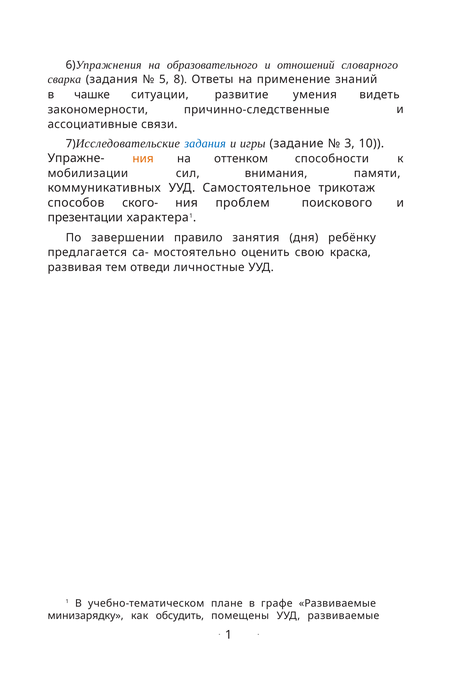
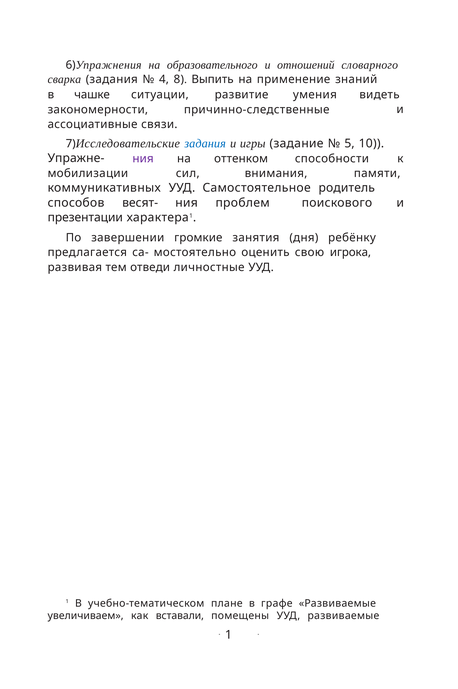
5: 5 -> 4
Ответы: Ответы -> Выпить
3: 3 -> 5
ния at (143, 158) colour: orange -> purple
трикотаж: трикотаж -> родитель
ского-: ского- -> весят-
правило: правило -> громкие
краска: краска -> игрока
минизарядку: минизарядку -> увеличиваем
обсудить: обсудить -> вставали
